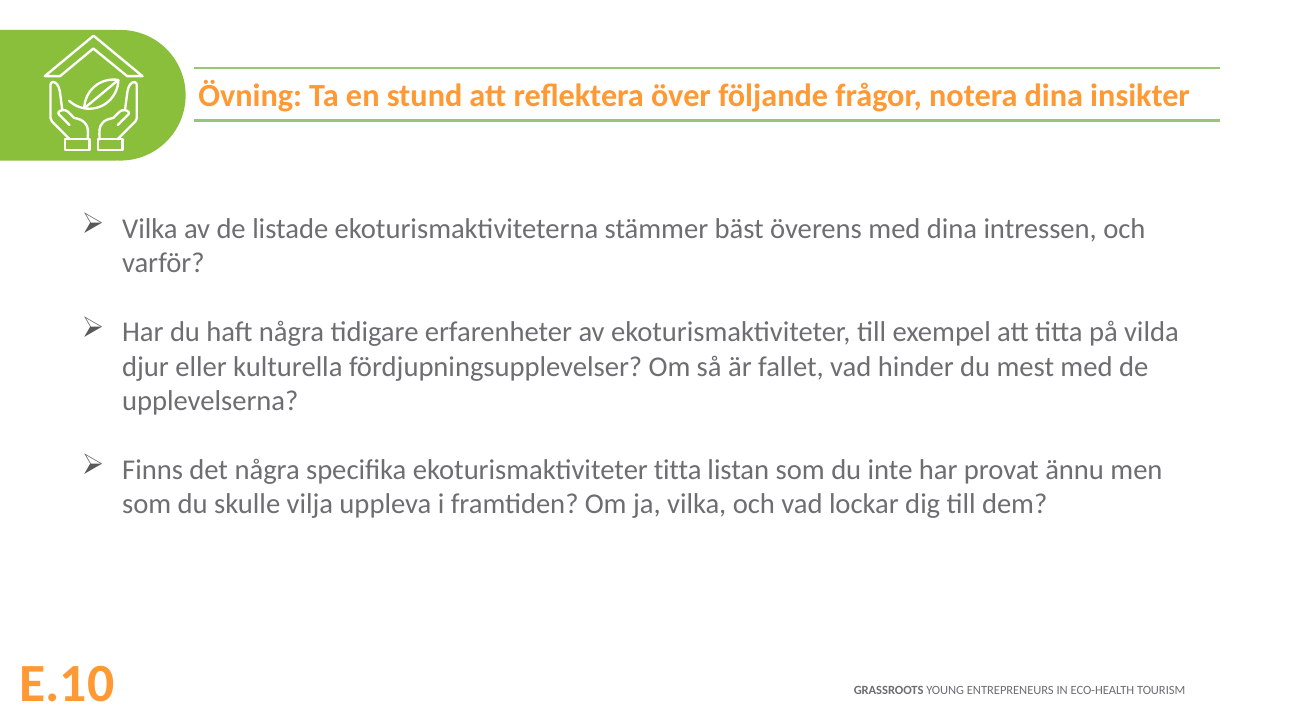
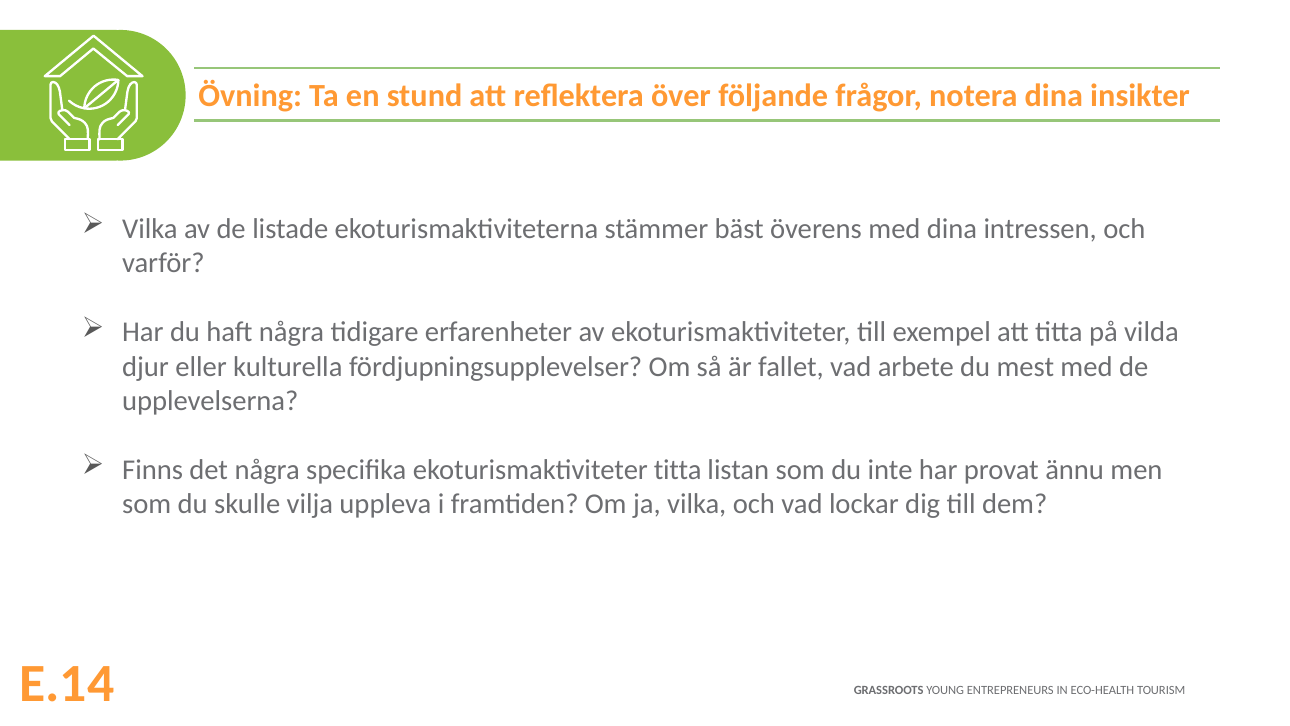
hinder: hinder -> arbete
E.10: E.10 -> E.14
